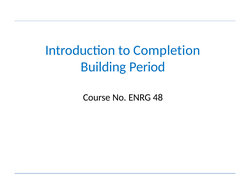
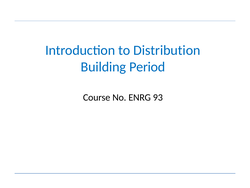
Completion: Completion -> Distribution
48: 48 -> 93
